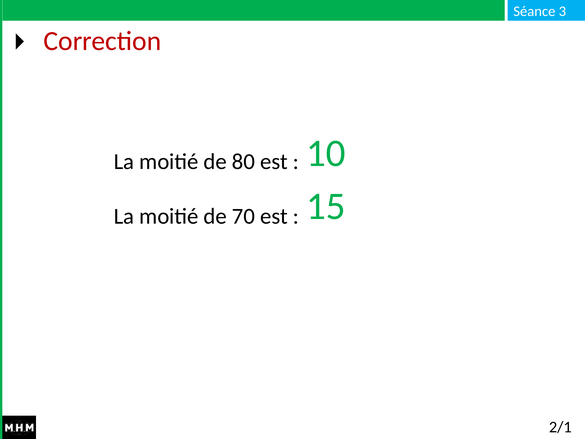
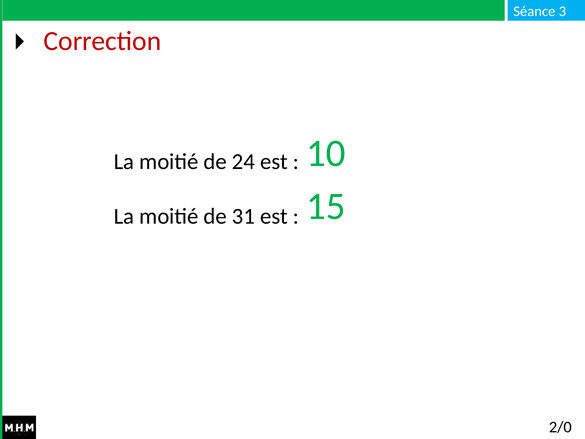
80: 80 -> 24
70: 70 -> 31
2/1: 2/1 -> 2/0
